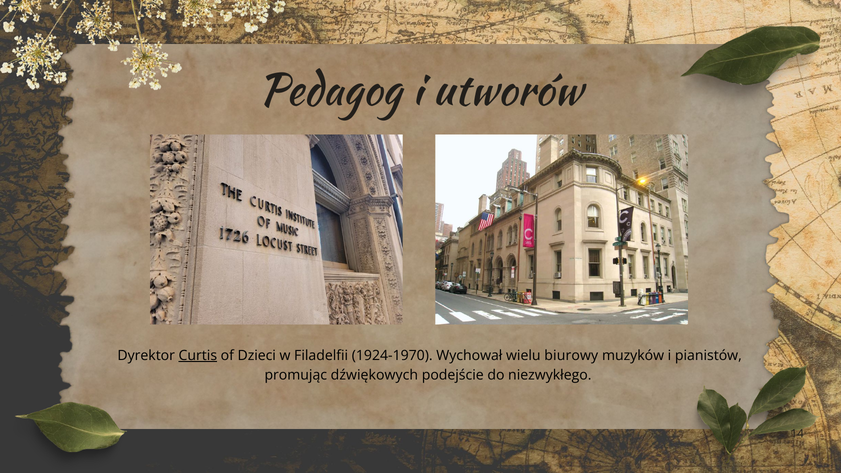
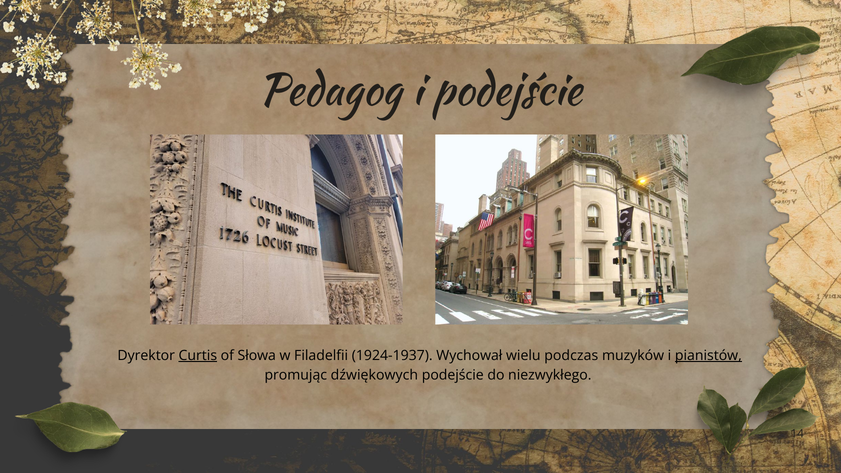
i utworów: utworów -> podejście
Dzieci: Dzieci -> Słowa
1924-1970: 1924-1970 -> 1924-1937
biurowy: biurowy -> podczas
pianistów underline: none -> present
